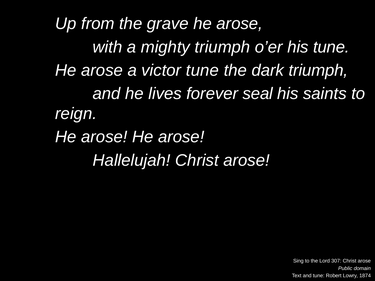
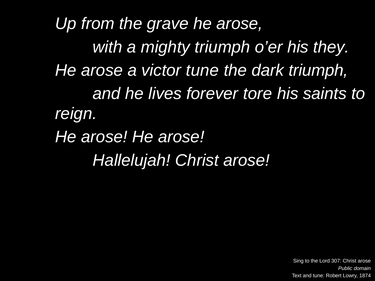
his tune: tune -> they
seal: seal -> tore
